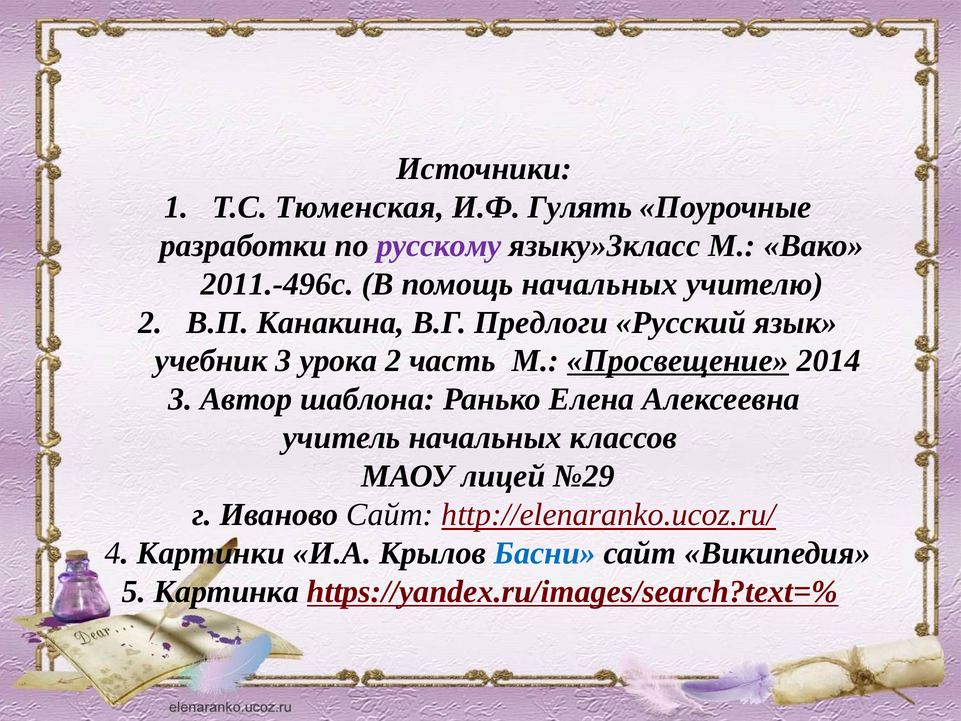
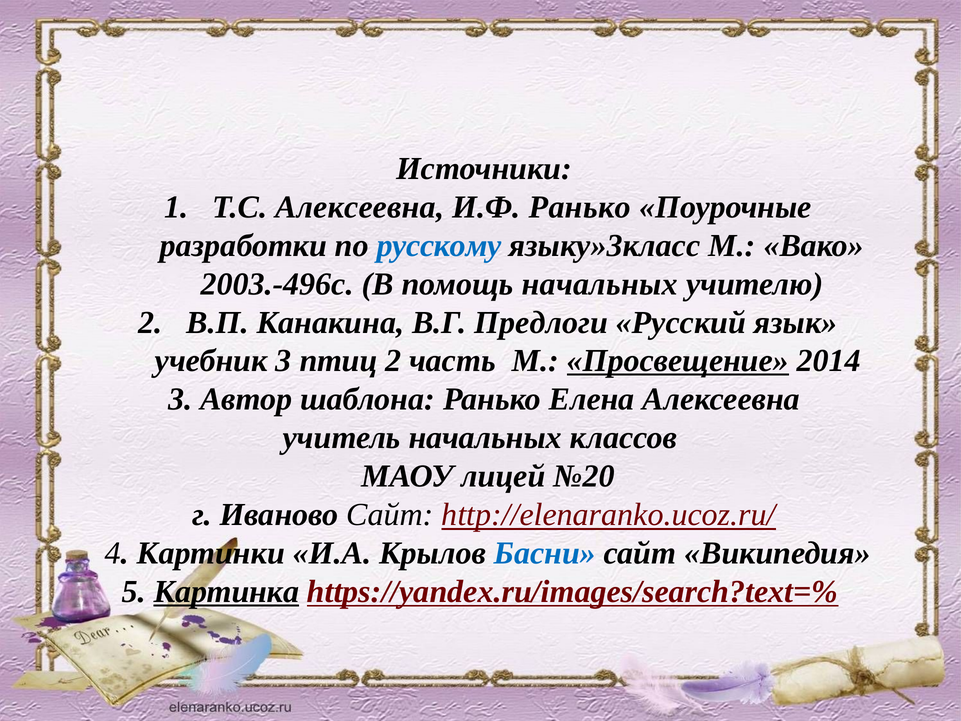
Т.С Тюменская: Тюменская -> Алексеевна
И.Ф Гулять: Гулять -> Ранько
русскому colour: purple -> blue
2011.-496с: 2011.-496с -> 2003.-496с
урока: урока -> птиц
№29: №29 -> №20
Картинка underline: none -> present
